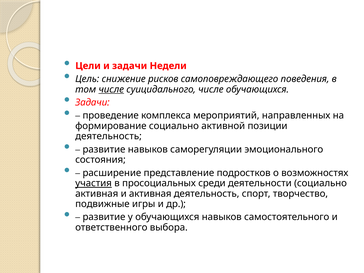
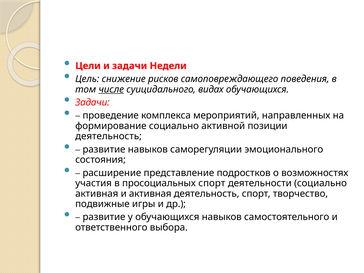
суицидального числе: числе -> видах
участия underline: present -> none
просоциальных среди: среди -> спорт
